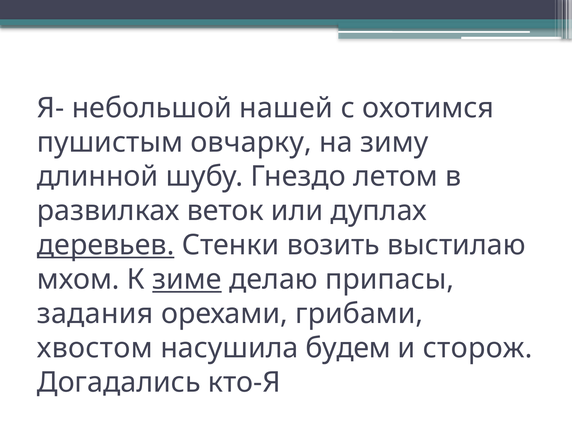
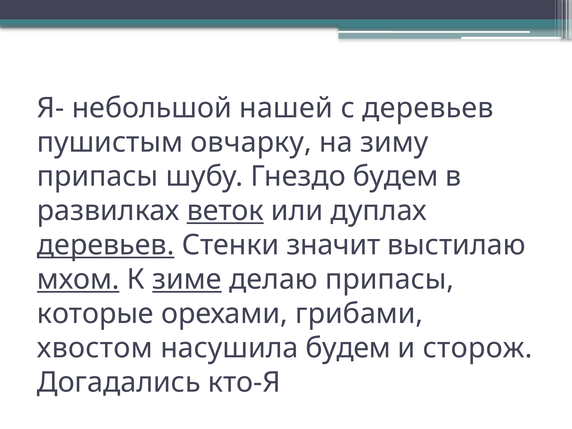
с охотимся: охотимся -> деревьев
длинной at (98, 177): длинной -> припасы
Гнездо летом: летом -> будем
веток underline: none -> present
возить: возить -> значит
мхом underline: none -> present
задания: задания -> которые
